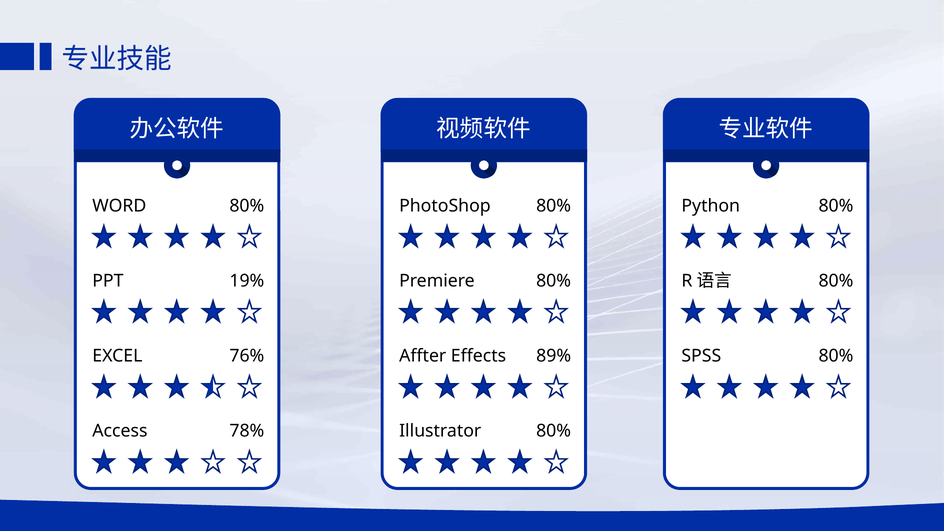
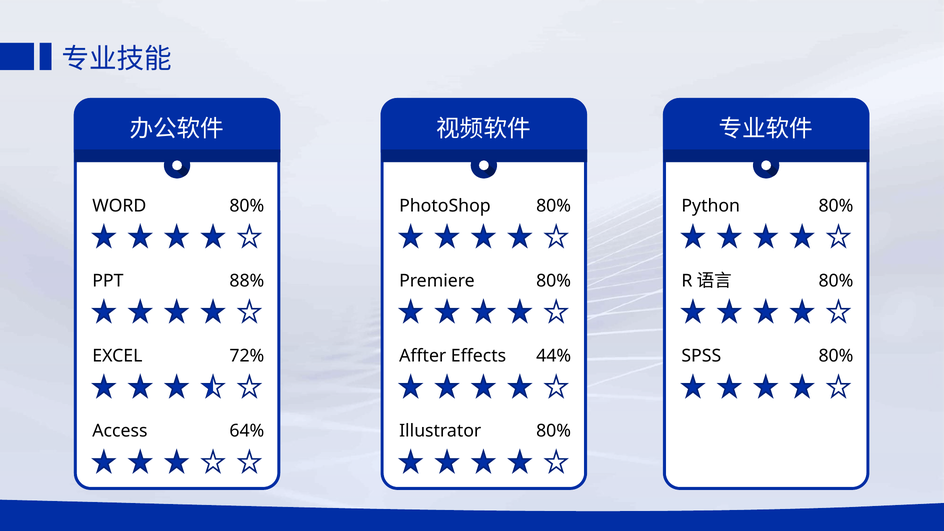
19%: 19% -> 88%
76%: 76% -> 72%
89%: 89% -> 44%
78%: 78% -> 64%
